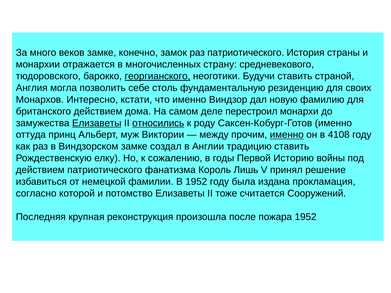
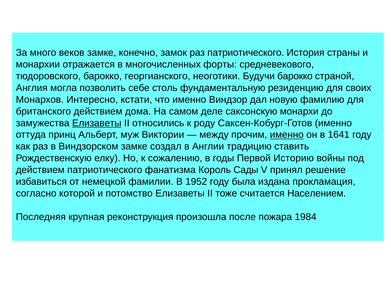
страну: страну -> форты
георгианского underline: present -> none
Будучи ставить: ставить -> барокко
перестроил: перестроил -> саксонскую
относились underline: present -> none
4108: 4108 -> 1641
Лишь: Лишь -> Сады
Сооружений: Сооружений -> Населением
пожара 1952: 1952 -> 1984
